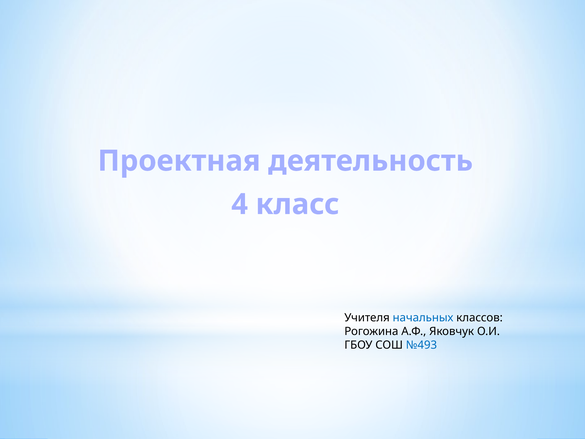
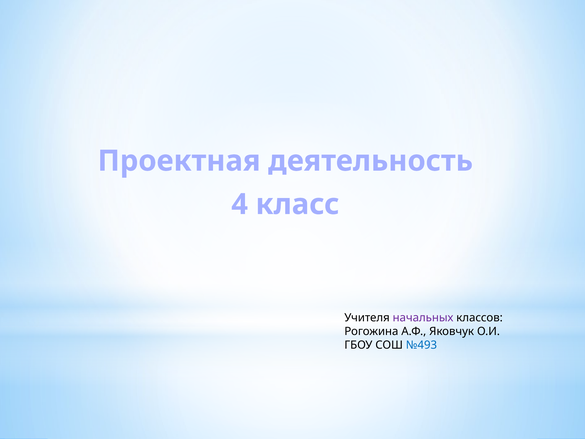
начальных colour: blue -> purple
